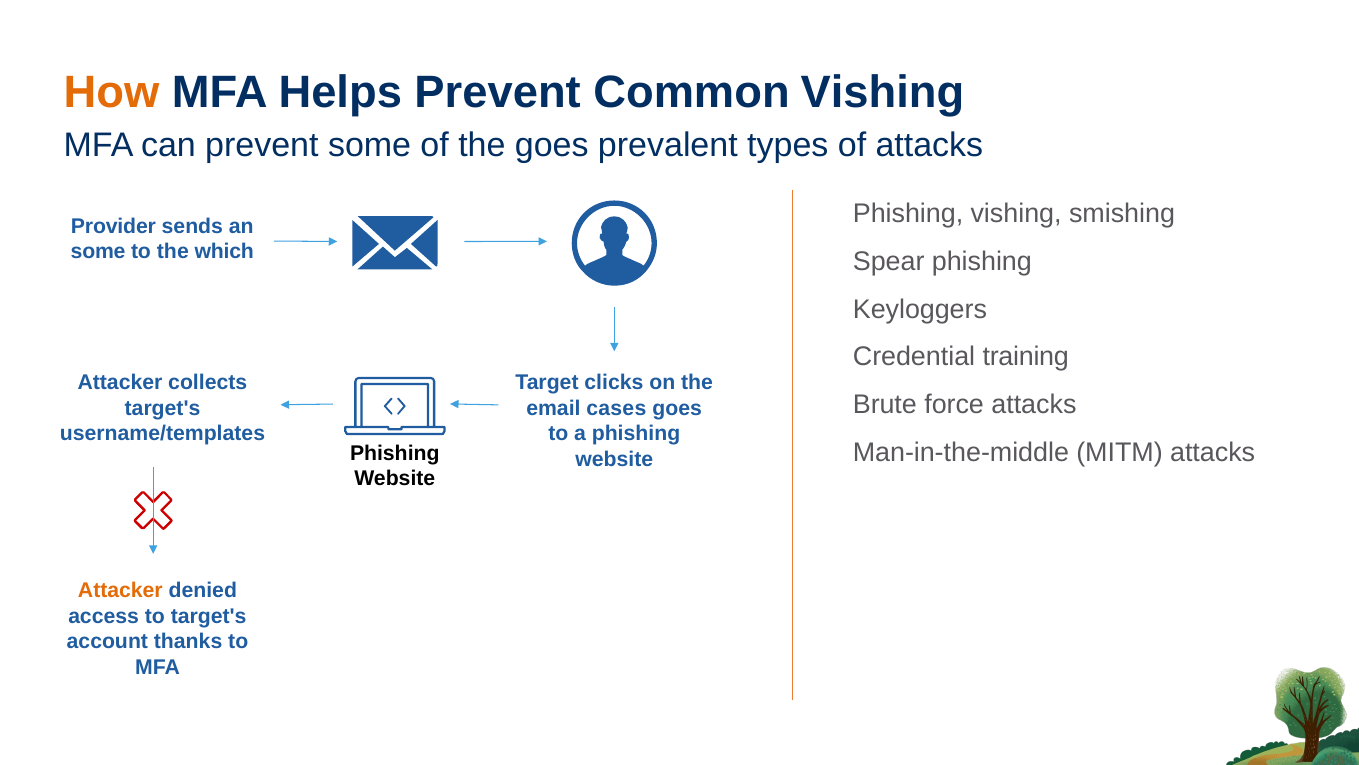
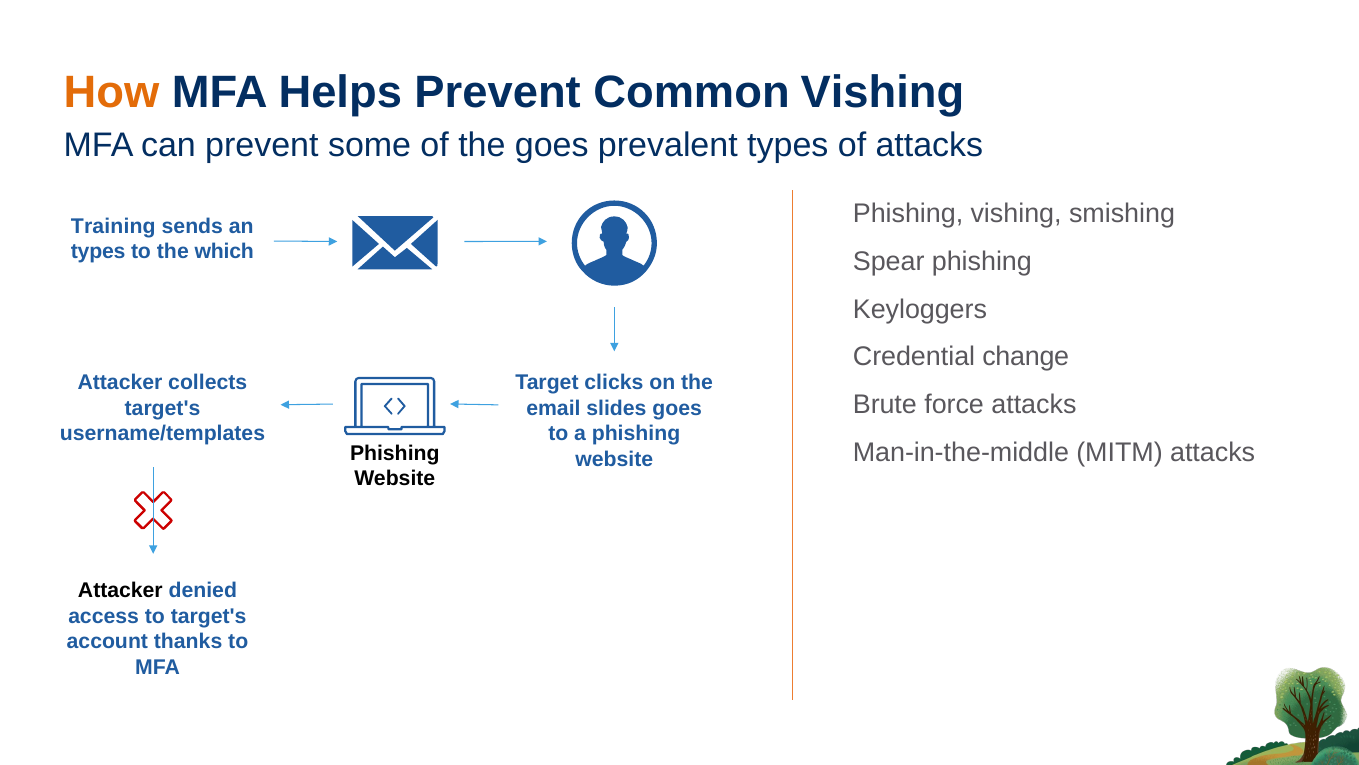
Provider: Provider -> Training
some at (98, 251): some -> types
training: training -> change
cases: cases -> slides
Attacker at (120, 590) colour: orange -> black
